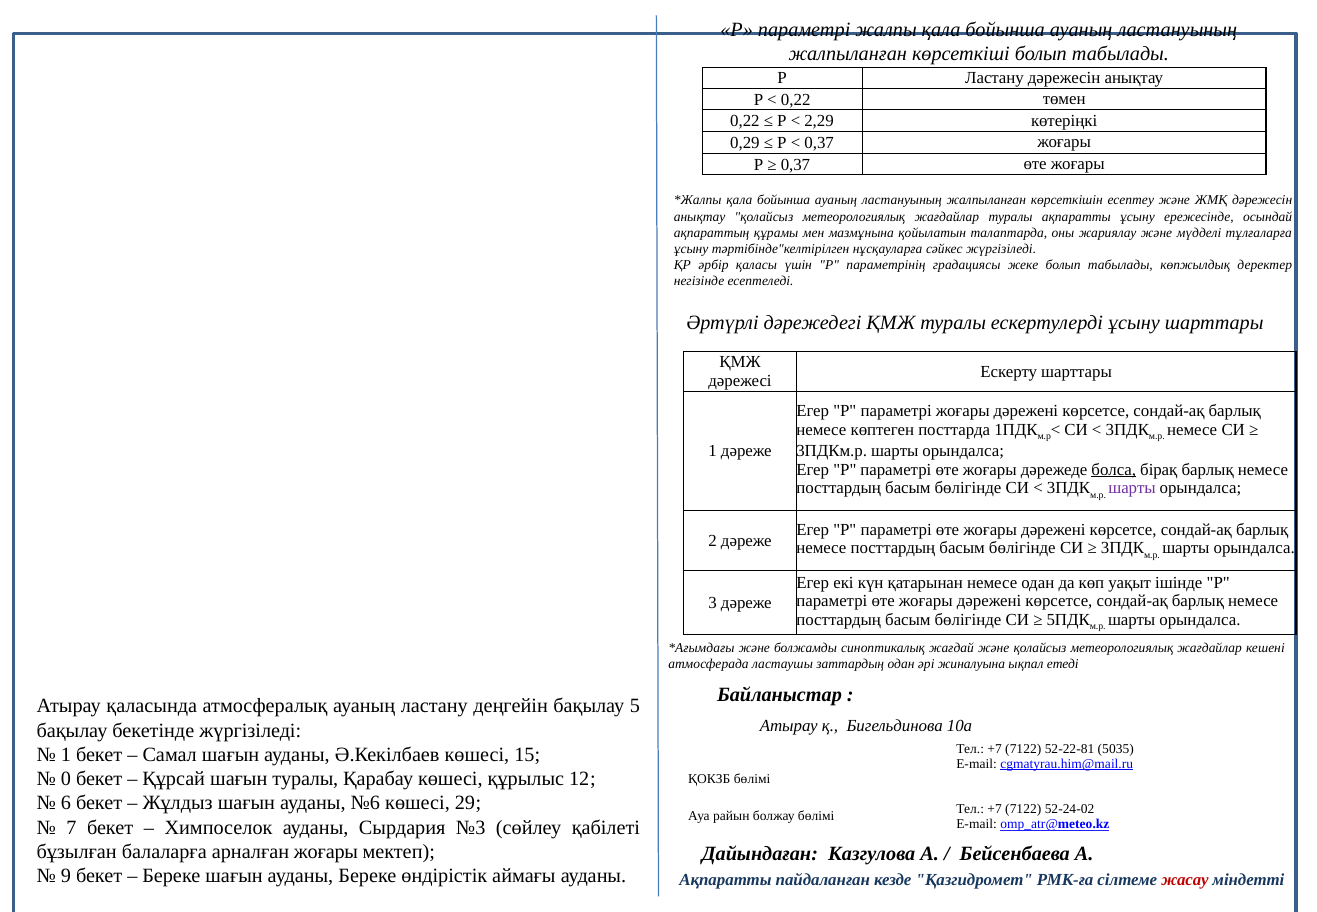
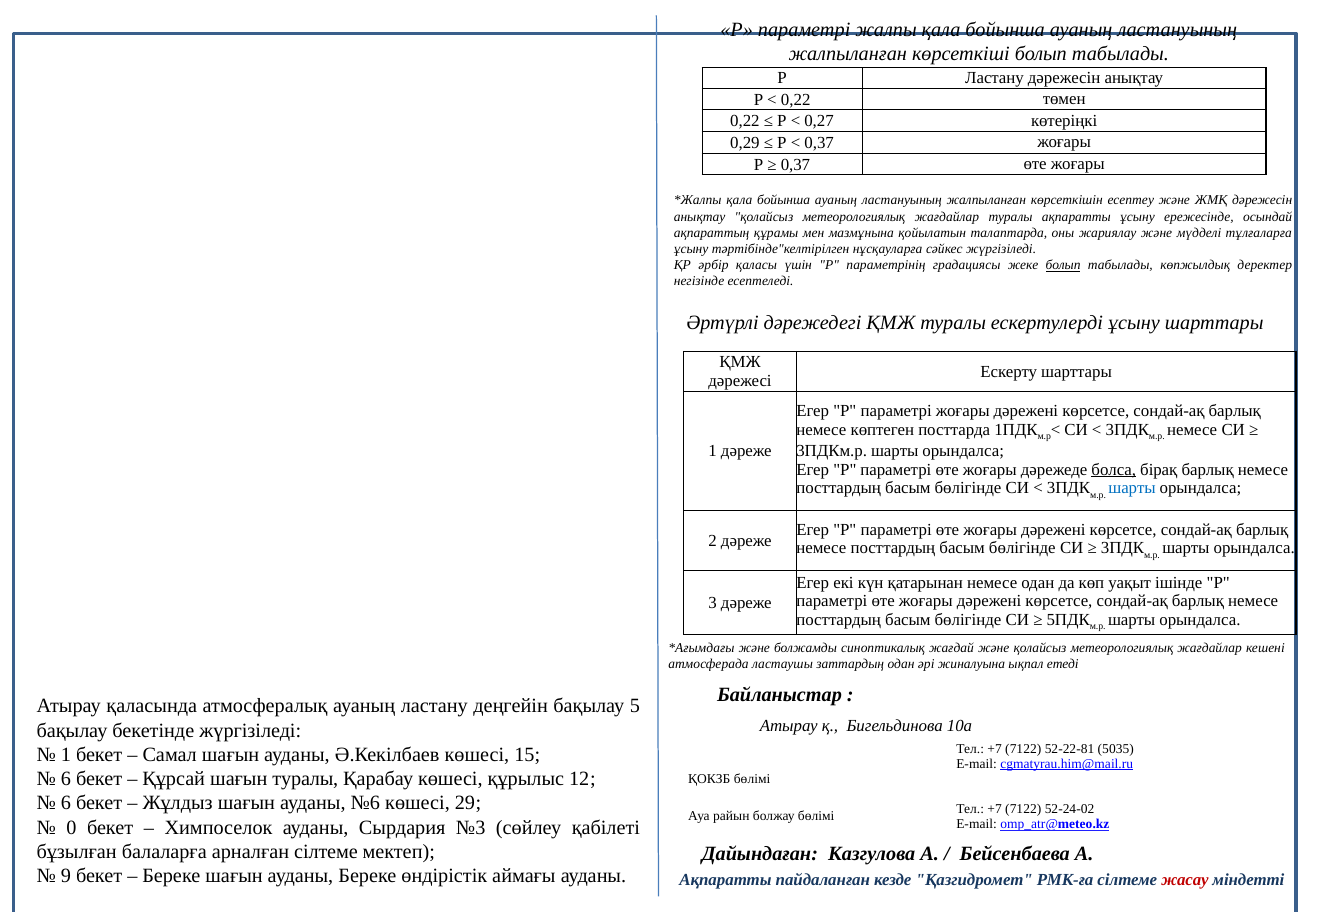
2,29: 2,29 -> 0,27
болып at (1063, 265) underline: none -> present
шарты at (1132, 488) colour: purple -> blue
0 at (66, 779): 0 -> 6
7: 7 -> 0
арналған жоғары: жоғары -> сілтеме
